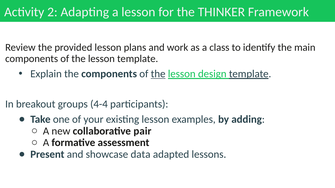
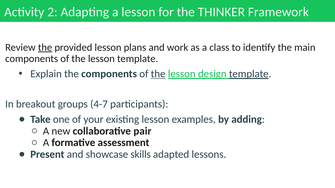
the at (45, 48) underline: none -> present
4-4: 4-4 -> 4-7
data: data -> skills
